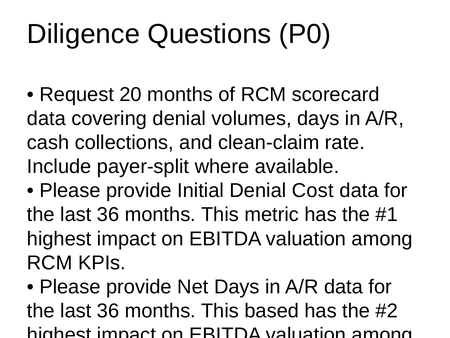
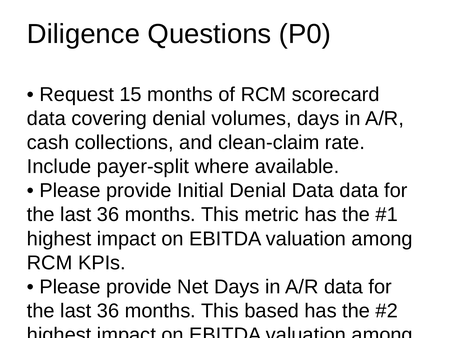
20: 20 -> 15
Denial Cost: Cost -> Data
